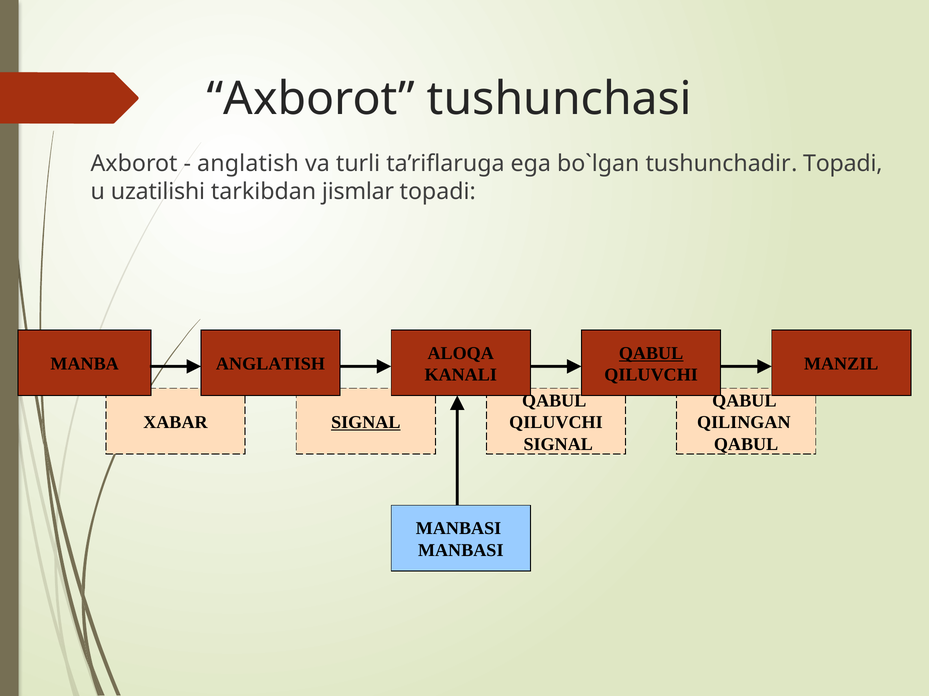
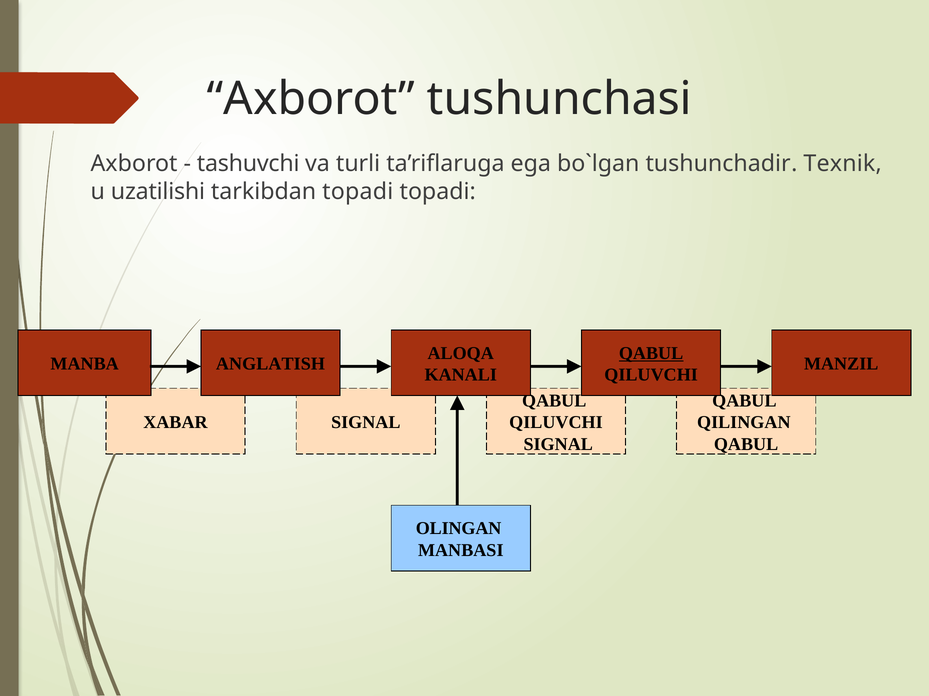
anglatish at (248, 164): anglatish -> tashuvchi
tushunchadir Topadi: Topadi -> Texnik
tarkibdan jismlar: jismlar -> topadi
SIGNAL at (366, 423) underline: present -> none
MANBASI at (459, 529): MANBASI -> OLINGAN
